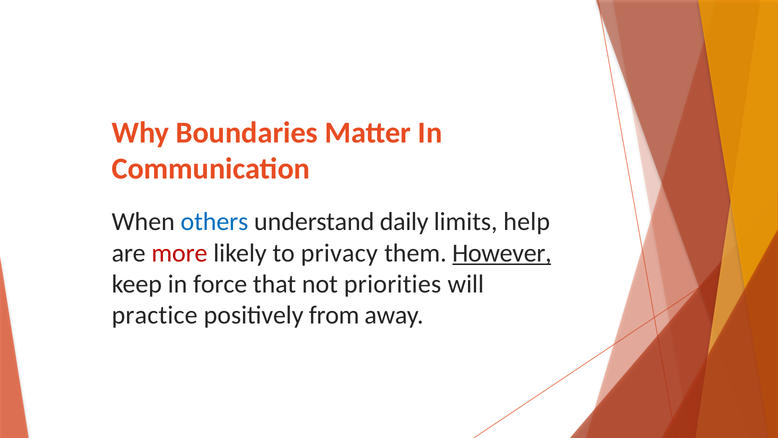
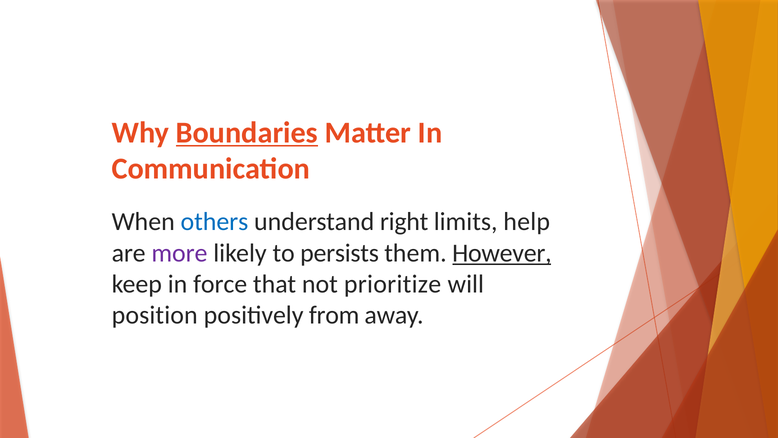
Boundaries underline: none -> present
daily: daily -> right
more colour: red -> purple
privacy: privacy -> persists
priorities: priorities -> prioritize
practice: practice -> position
